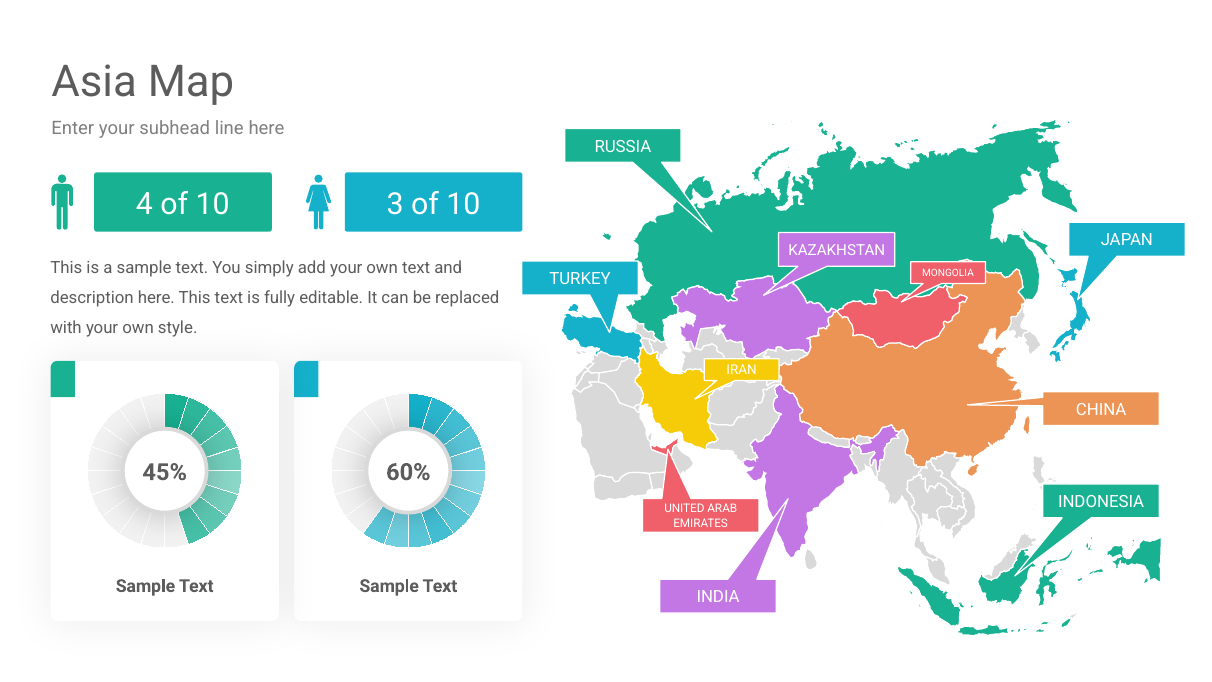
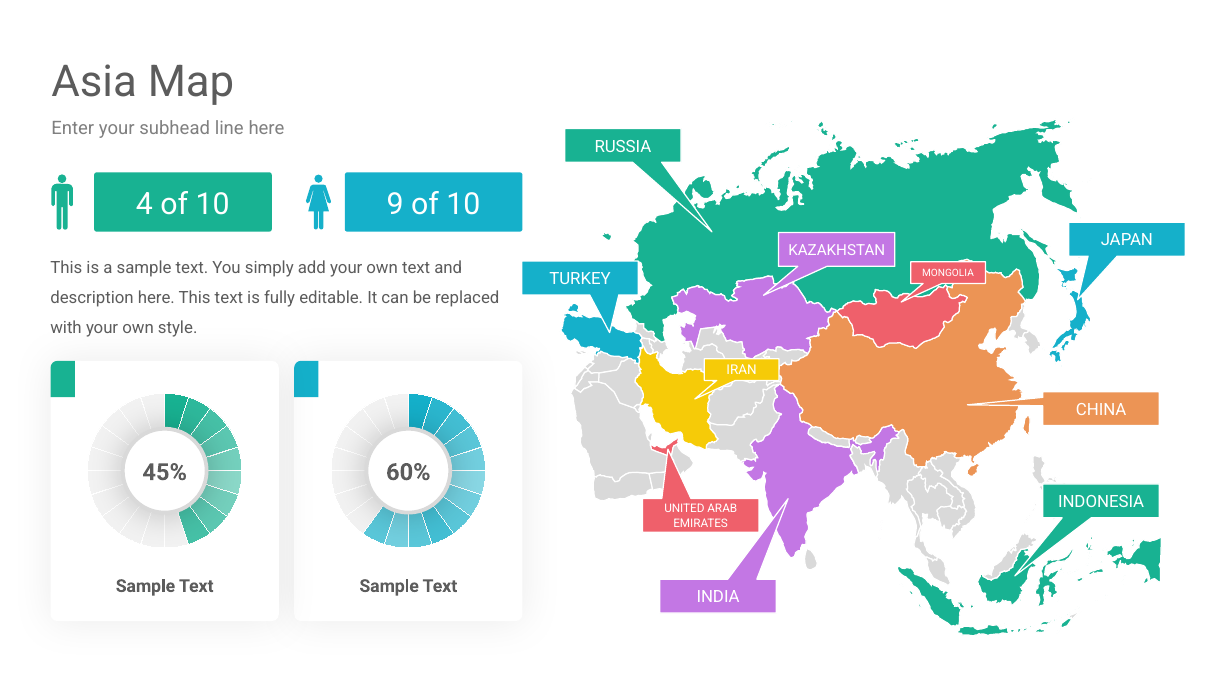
3: 3 -> 9
